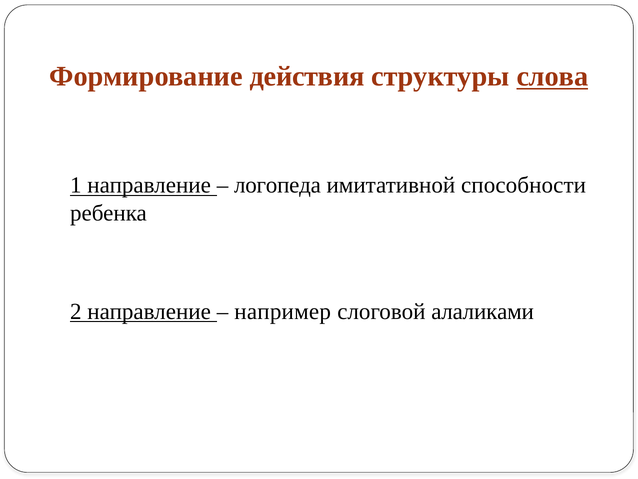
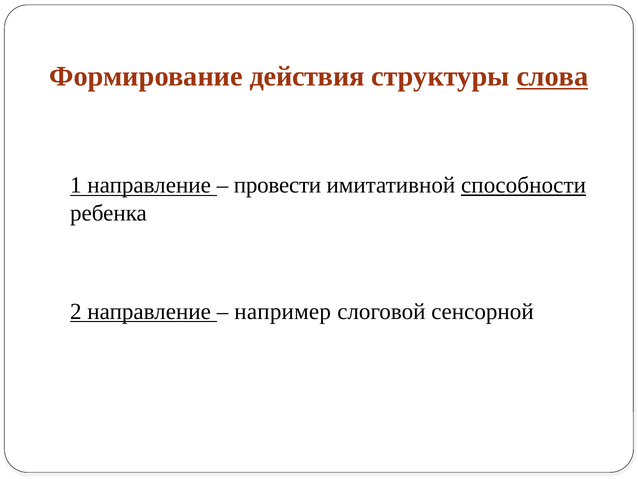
логопеда: логопеда -> провести
способности underline: none -> present
алаликами: алаликами -> сенсорной
